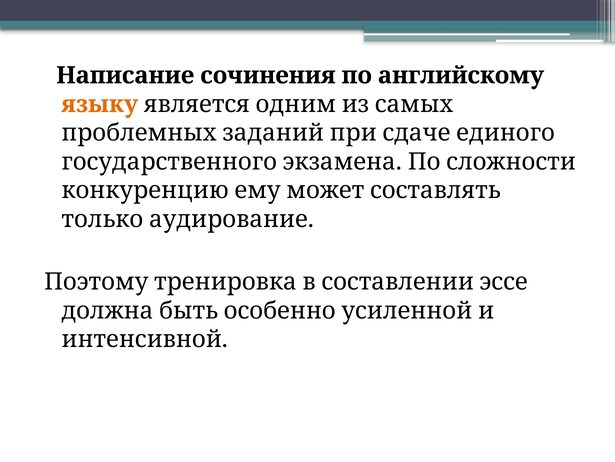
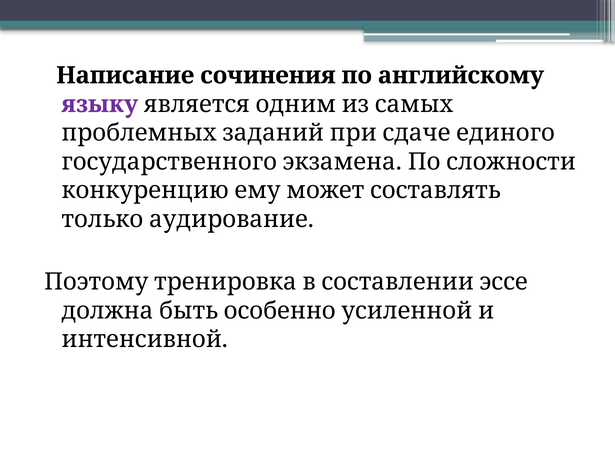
языку colour: orange -> purple
